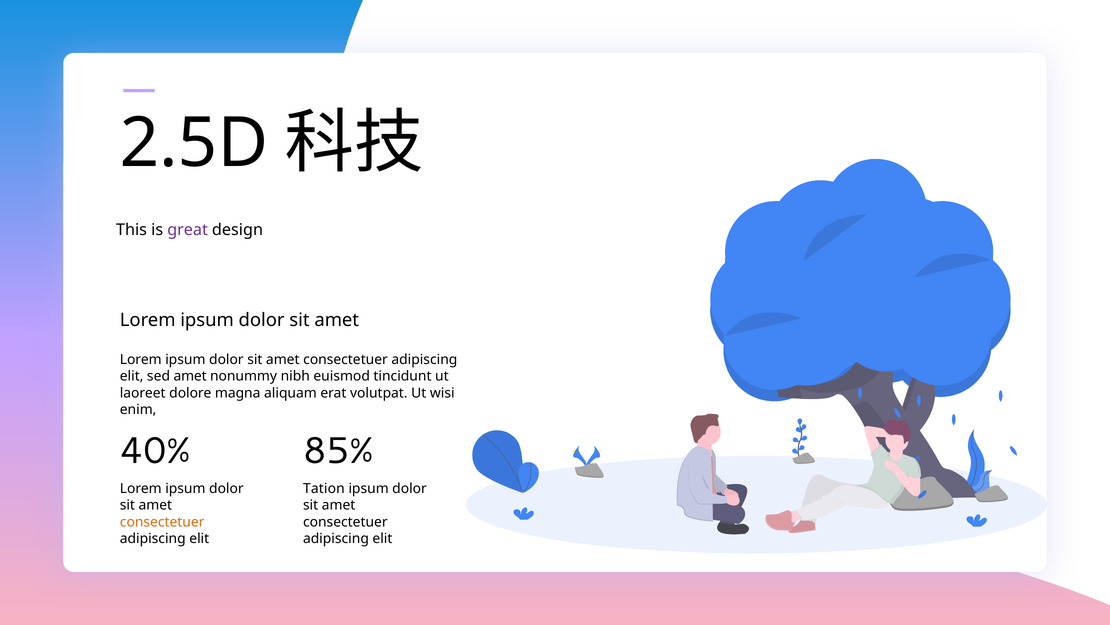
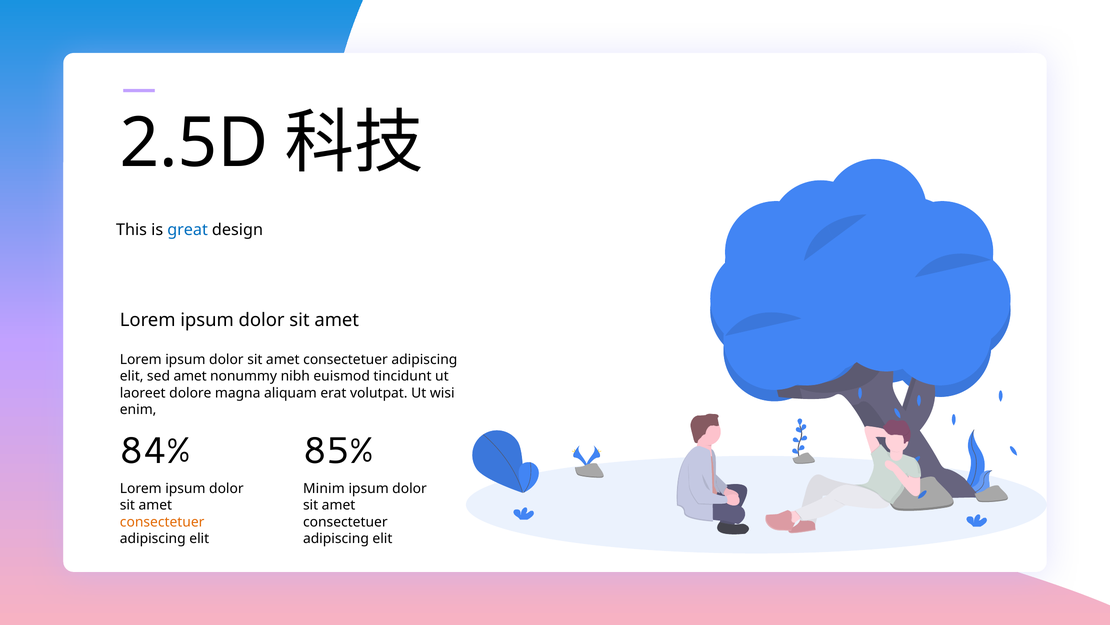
great colour: purple -> blue
40%: 40% -> 84%
Tation: Tation -> Minim
